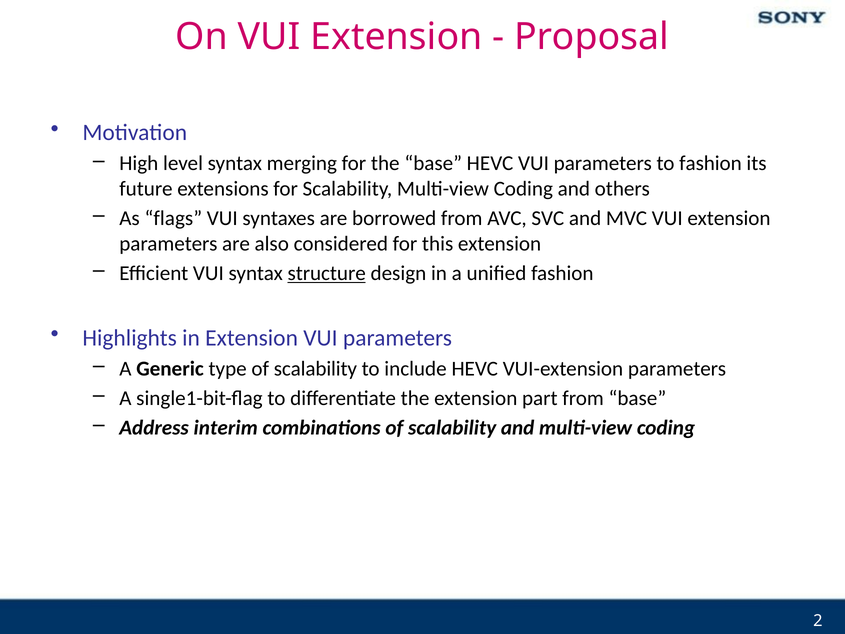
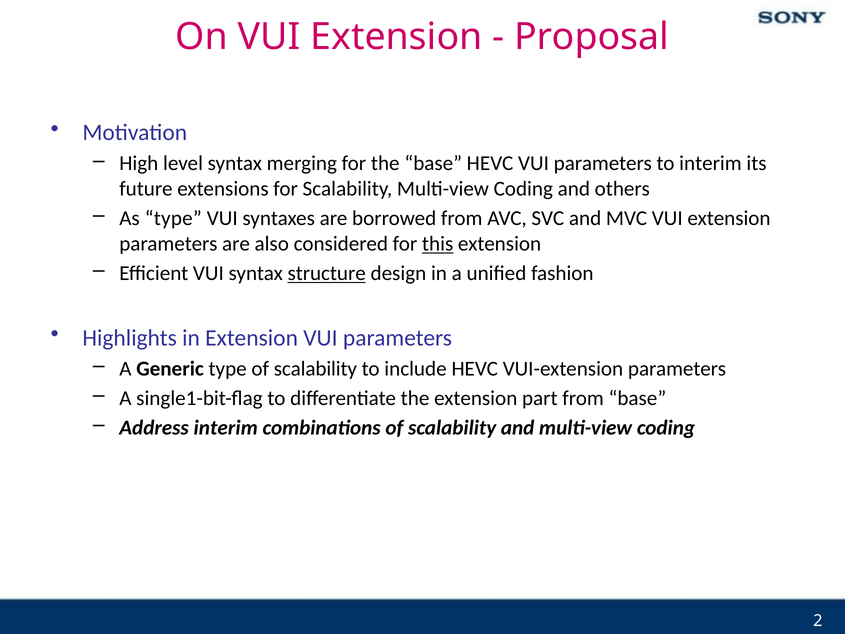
to fashion: fashion -> interim
As flags: flags -> type
this underline: none -> present
